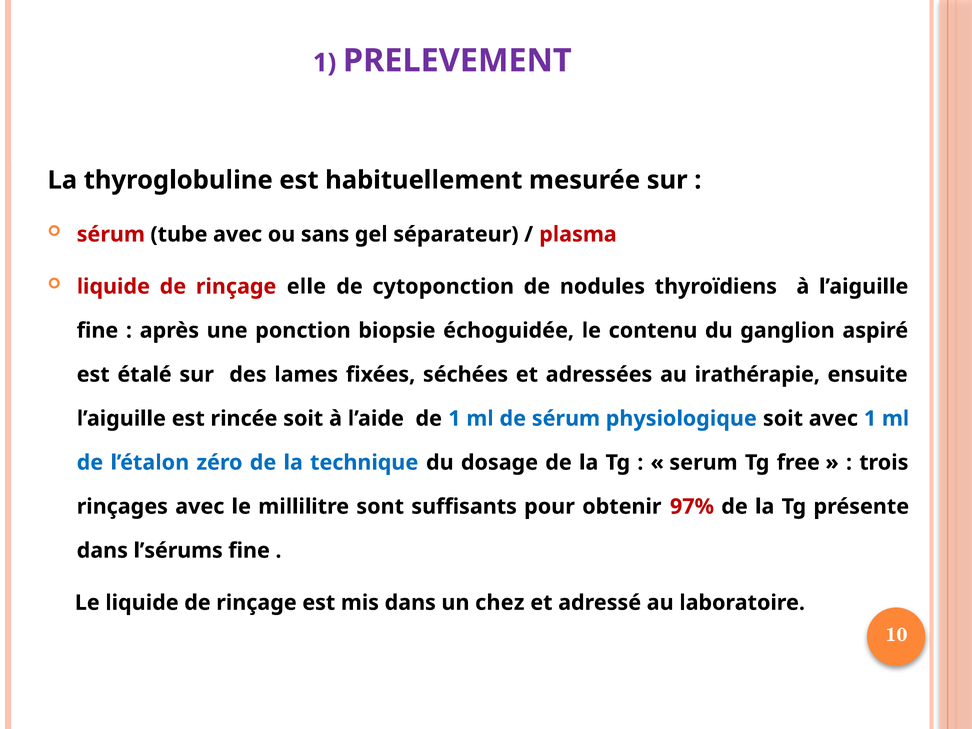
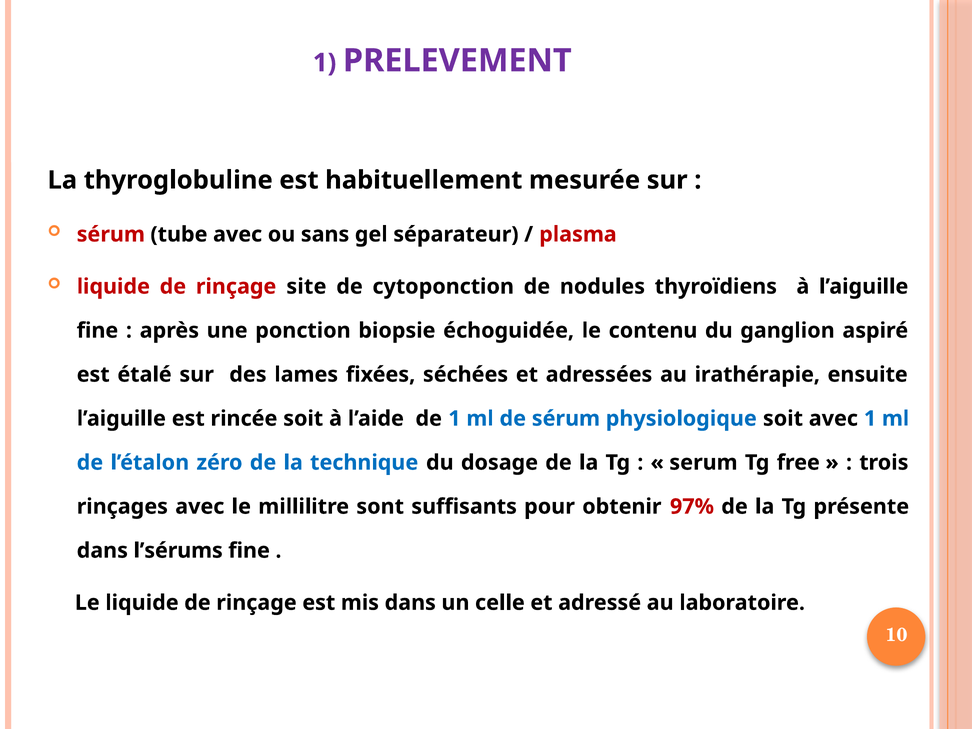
elle: elle -> site
chez: chez -> celle
